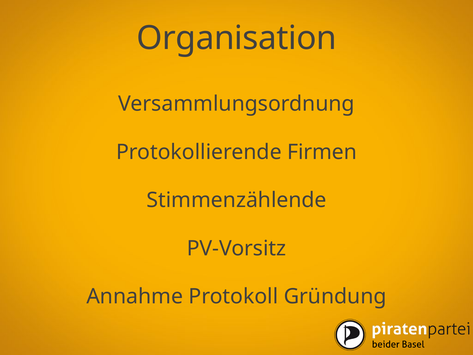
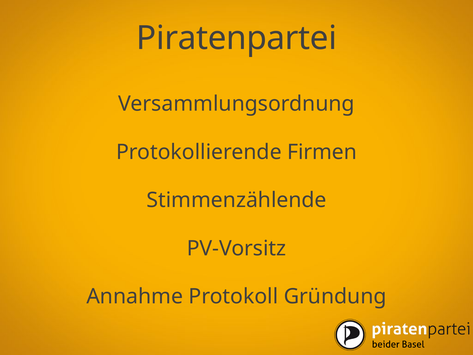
Organisation: Organisation -> Piratenpartei
